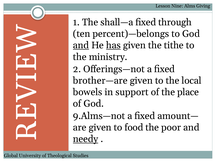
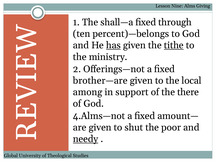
and at (81, 45) underline: present -> none
tithe underline: none -> present
bowels: bowels -> among
place: place -> there
9.Alms—not: 9.Alms—not -> 4.Alms—not
food: food -> shut
